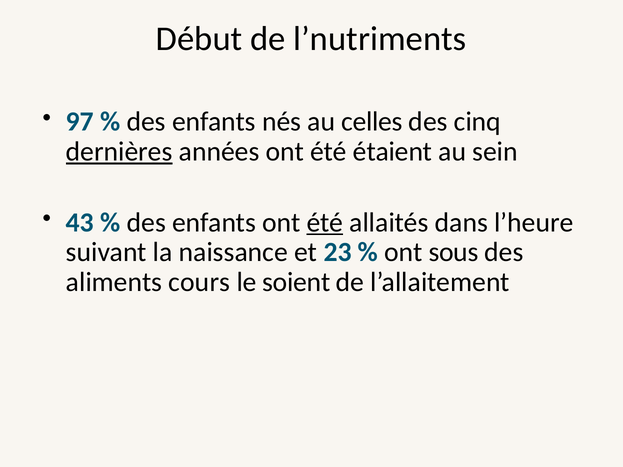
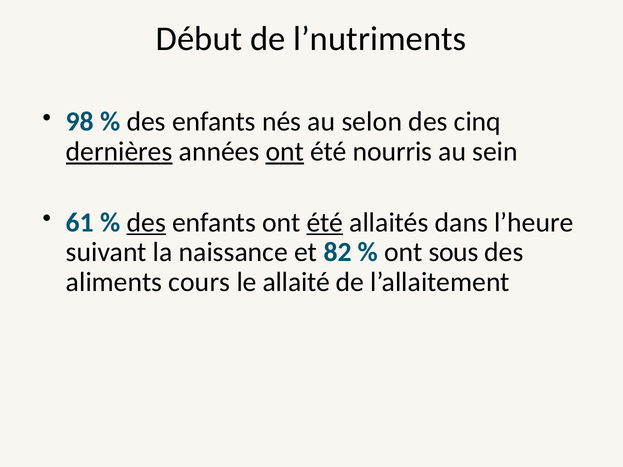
97: 97 -> 98
celles: celles -> selon
ont at (285, 152) underline: none -> present
étaient: étaient -> nourris
43: 43 -> 61
des at (146, 223) underline: none -> present
23: 23 -> 82
soient: soient -> allaité
